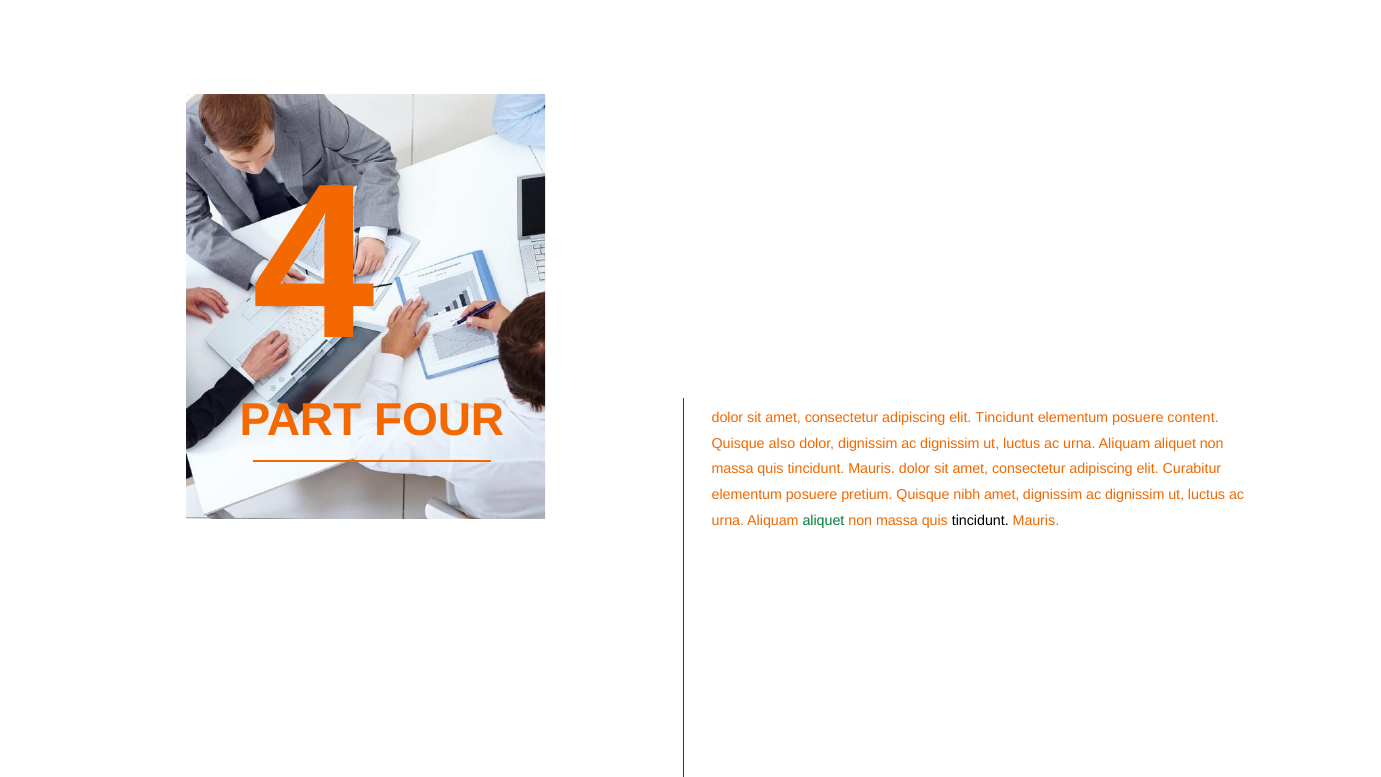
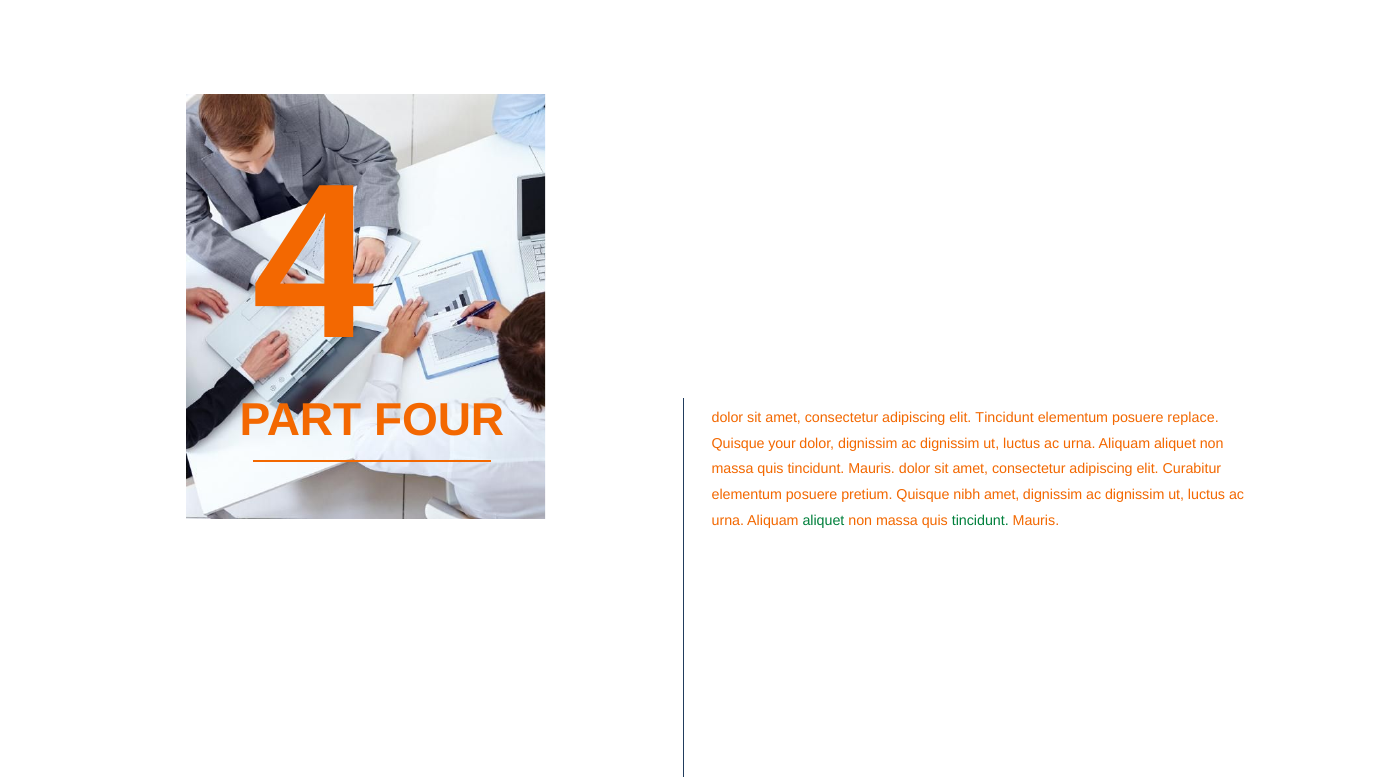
content: content -> replace
also: also -> your
tincidunt at (980, 520) colour: black -> green
